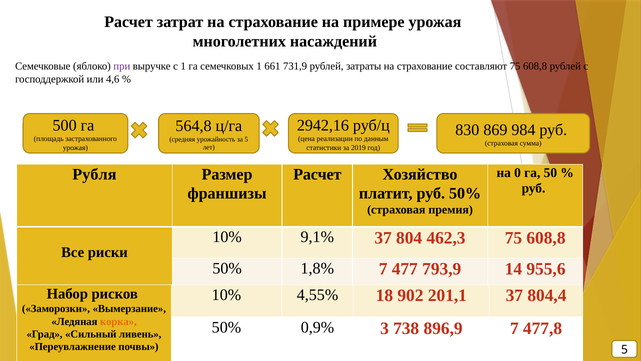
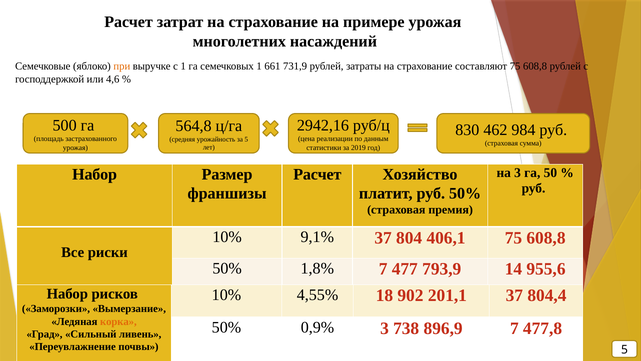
при colour: purple -> orange
869: 869 -> 462
на 0: 0 -> 3
Рубля at (94, 174): Рубля -> Набор
462,3: 462,3 -> 406,1
